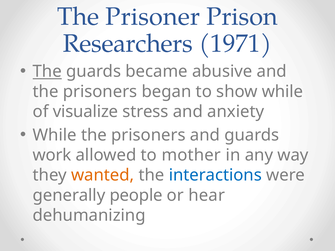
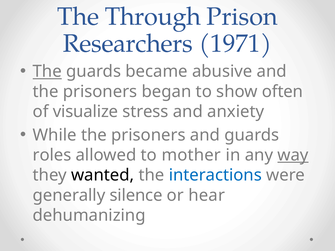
Prisoner: Prisoner -> Through
show while: while -> often
work: work -> roles
way underline: none -> present
wanted colour: orange -> black
people: people -> silence
